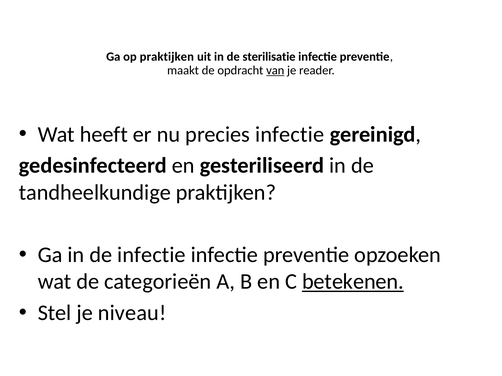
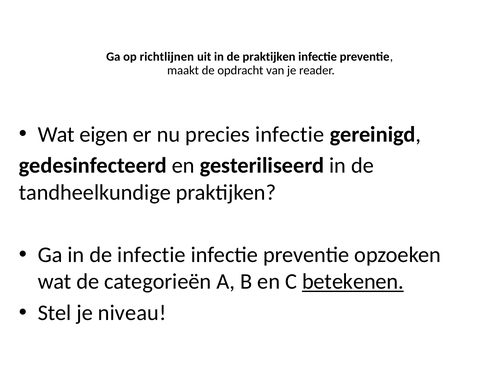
op praktijken: praktijken -> richtlijnen
de sterilisatie: sterilisatie -> praktijken
van underline: present -> none
heeft: heeft -> eigen
